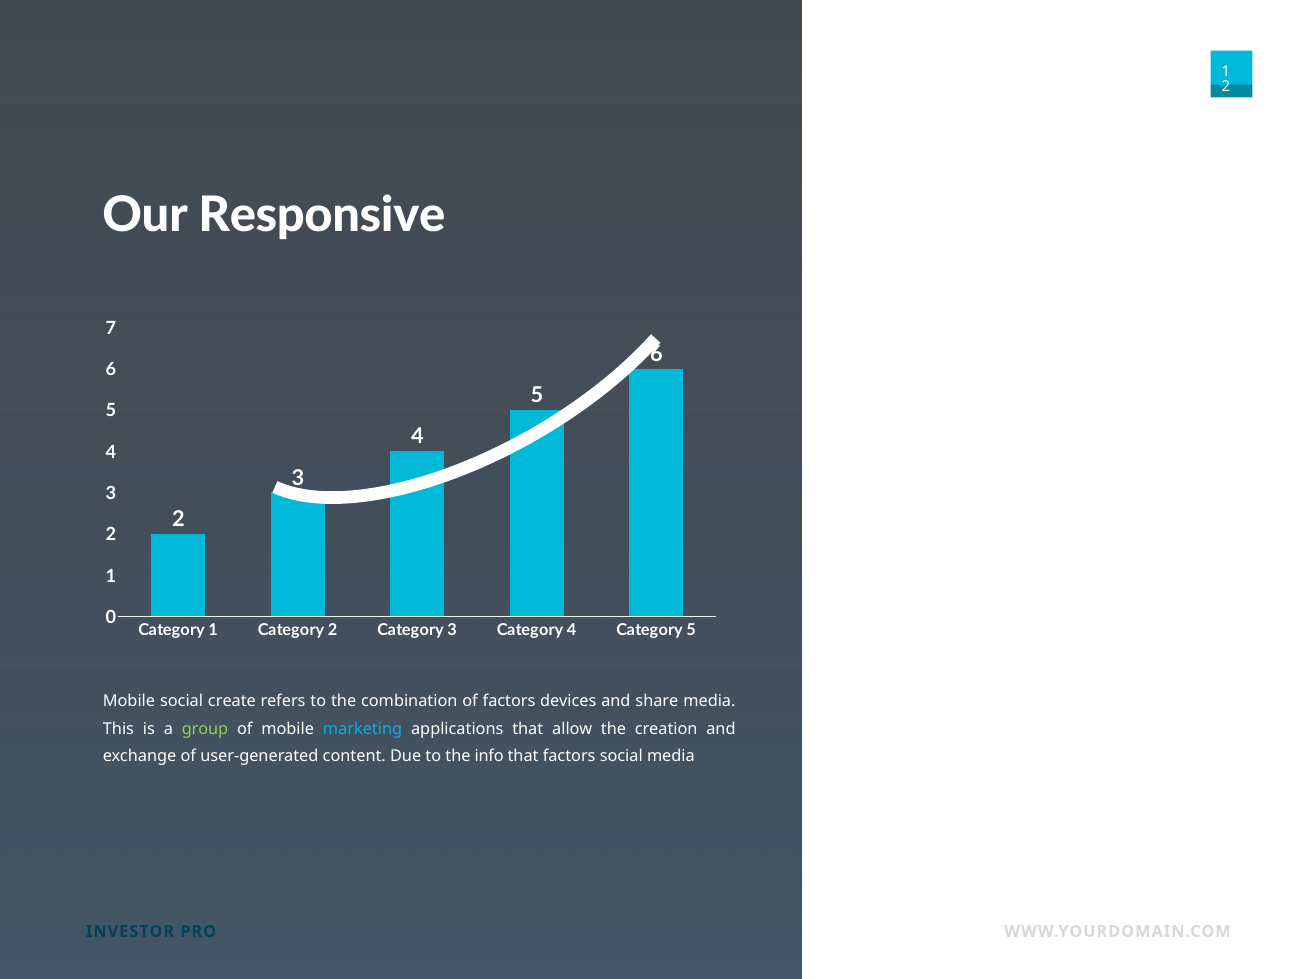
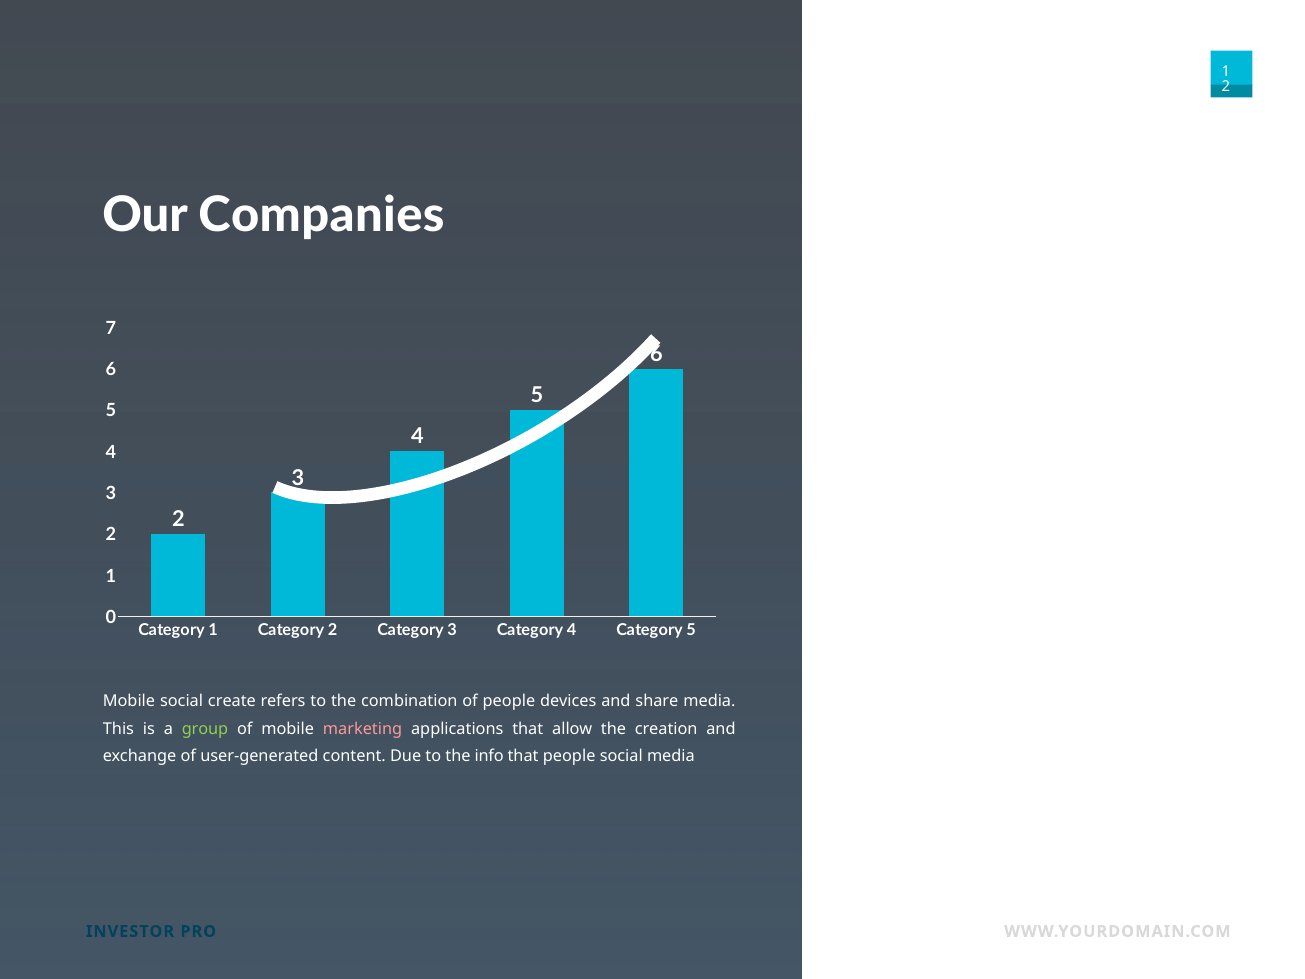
Responsive: Responsive -> Companies
of factors: factors -> people
marketing colour: light blue -> pink
that factors: factors -> people
